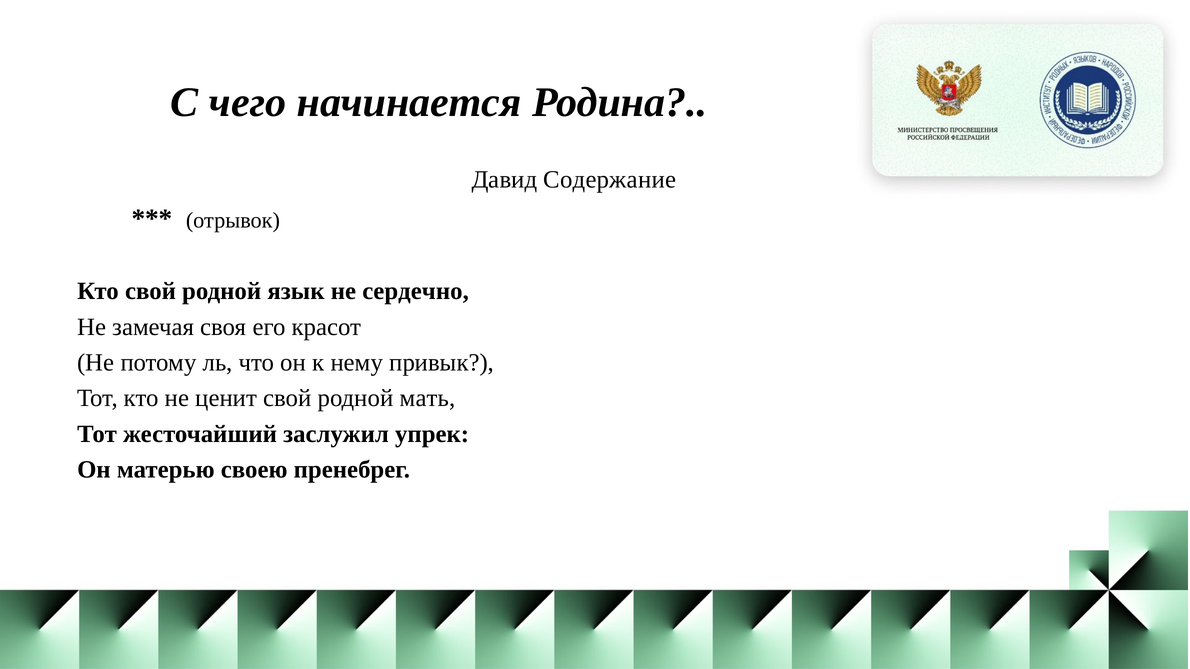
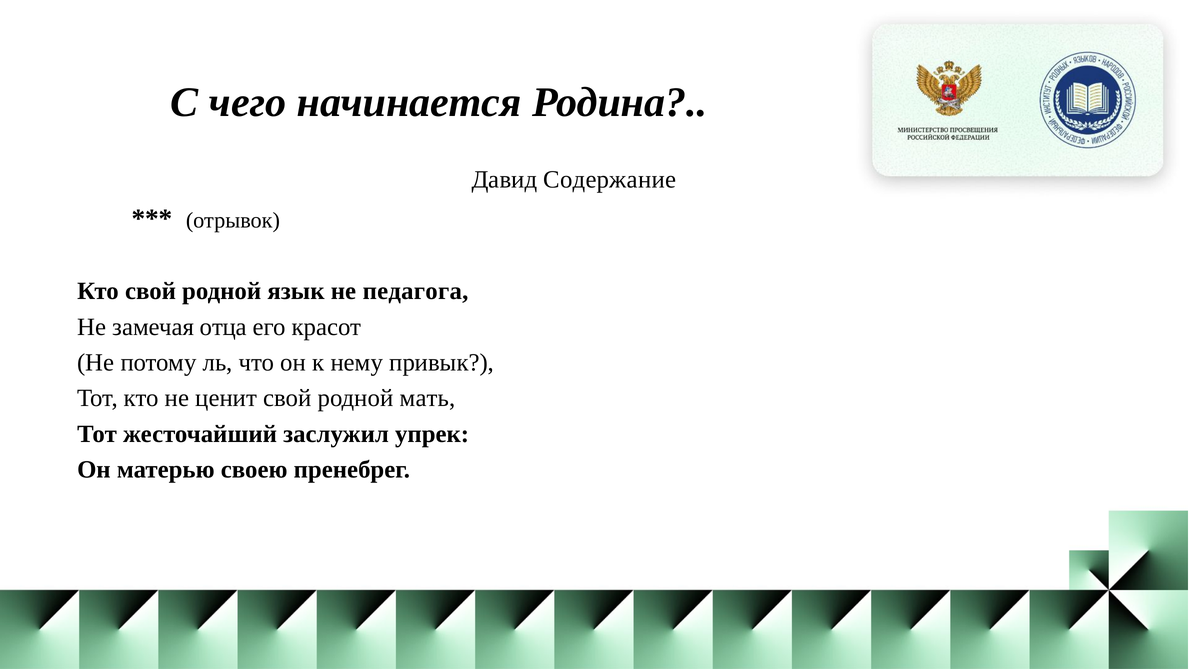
сердечно: сердечно -> педагога
своя: своя -> отца
